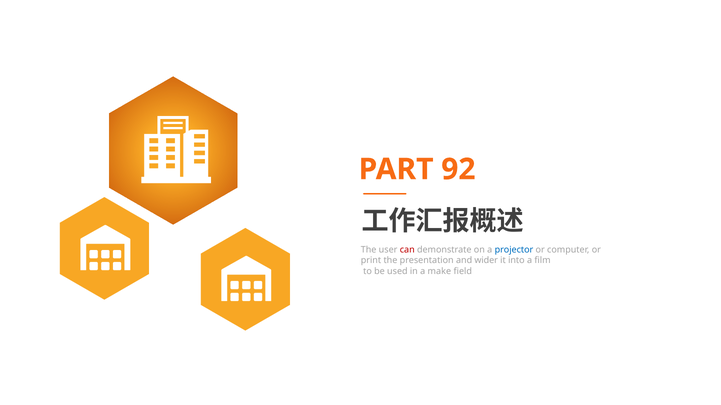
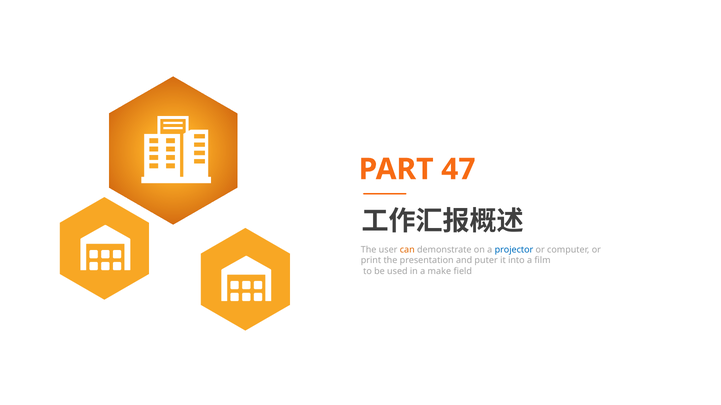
92: 92 -> 47
can colour: red -> orange
wider: wider -> puter
